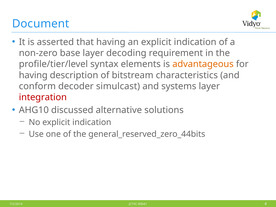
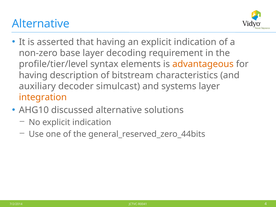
Document at (41, 24): Document -> Alternative
conform: conform -> auxiliary
integration colour: red -> orange
